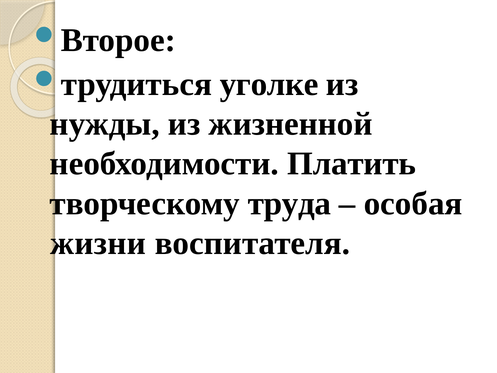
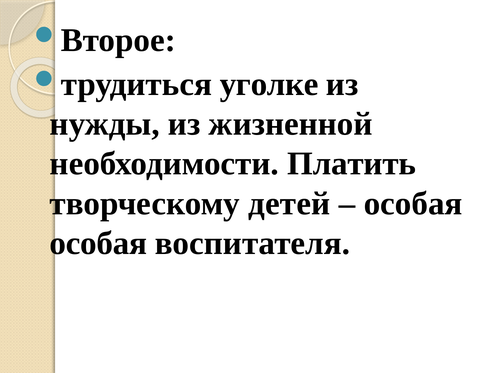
труда: труда -> детей
жизни at (98, 243): жизни -> особая
